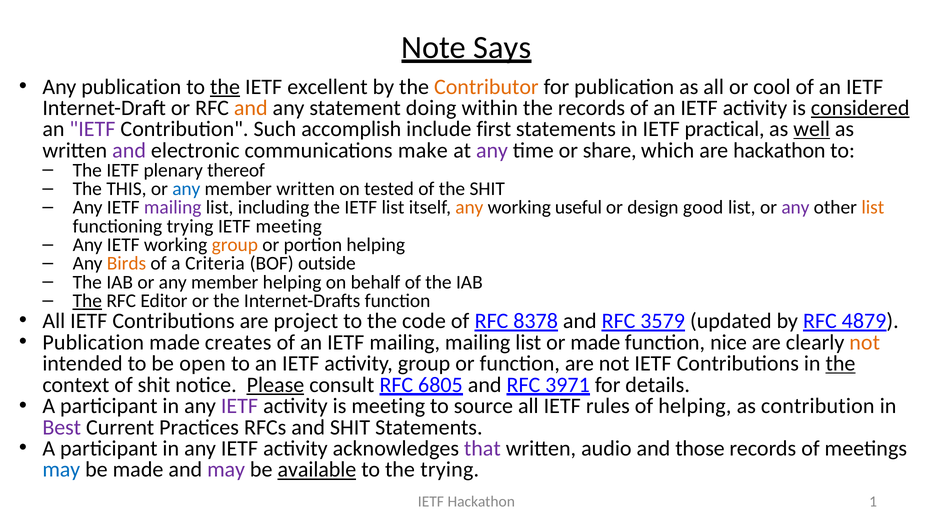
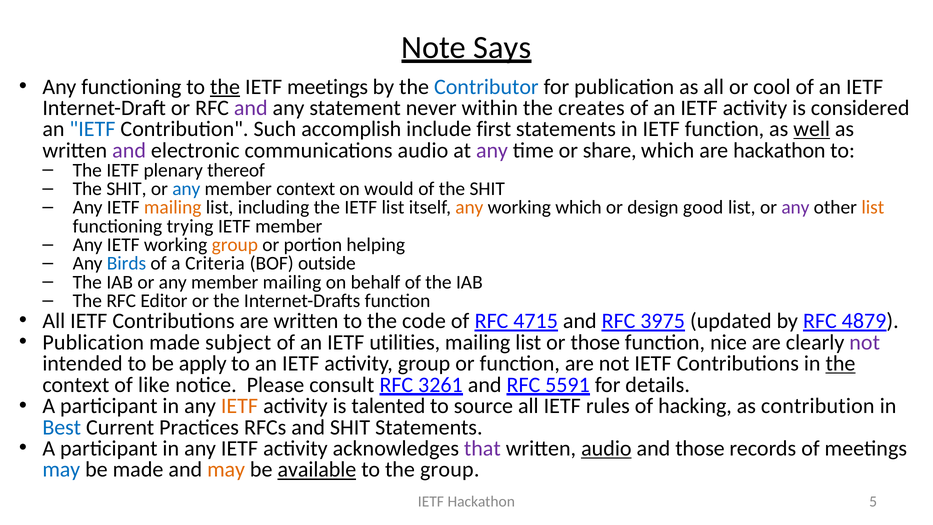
Any publication: publication -> functioning
IETF excellent: excellent -> meetings
Contributor colour: orange -> blue
and at (251, 108) colour: orange -> purple
doing: doing -> never
the records: records -> creates
considered underline: present -> none
IETF at (92, 129) colour: purple -> blue
IETF practical: practical -> function
communications make: make -> audio
THIS at (126, 189): THIS -> SHIT
member written: written -> context
tested: tested -> would
mailing at (173, 208) colour: purple -> orange
working useful: useful -> which
IETF meeting: meeting -> member
Birds colour: orange -> blue
member helping: helping -> mailing
The at (87, 301) underline: present -> none
are project: project -> written
8378: 8378 -> 4715
3579: 3579 -> 3975
creates: creates -> subject
an IETF mailing: mailing -> utilities
or made: made -> those
not at (865, 342) colour: orange -> purple
open: open -> apply
of shit: shit -> like
Please underline: present -> none
6805: 6805 -> 3261
3971: 3971 -> 5591
IETF at (239, 406) colour: purple -> orange
is meeting: meeting -> talented
of helping: helping -> hacking
Best colour: purple -> blue
audio at (606, 448) underline: none -> present
may at (226, 469) colour: purple -> orange
the trying: trying -> group
1: 1 -> 5
